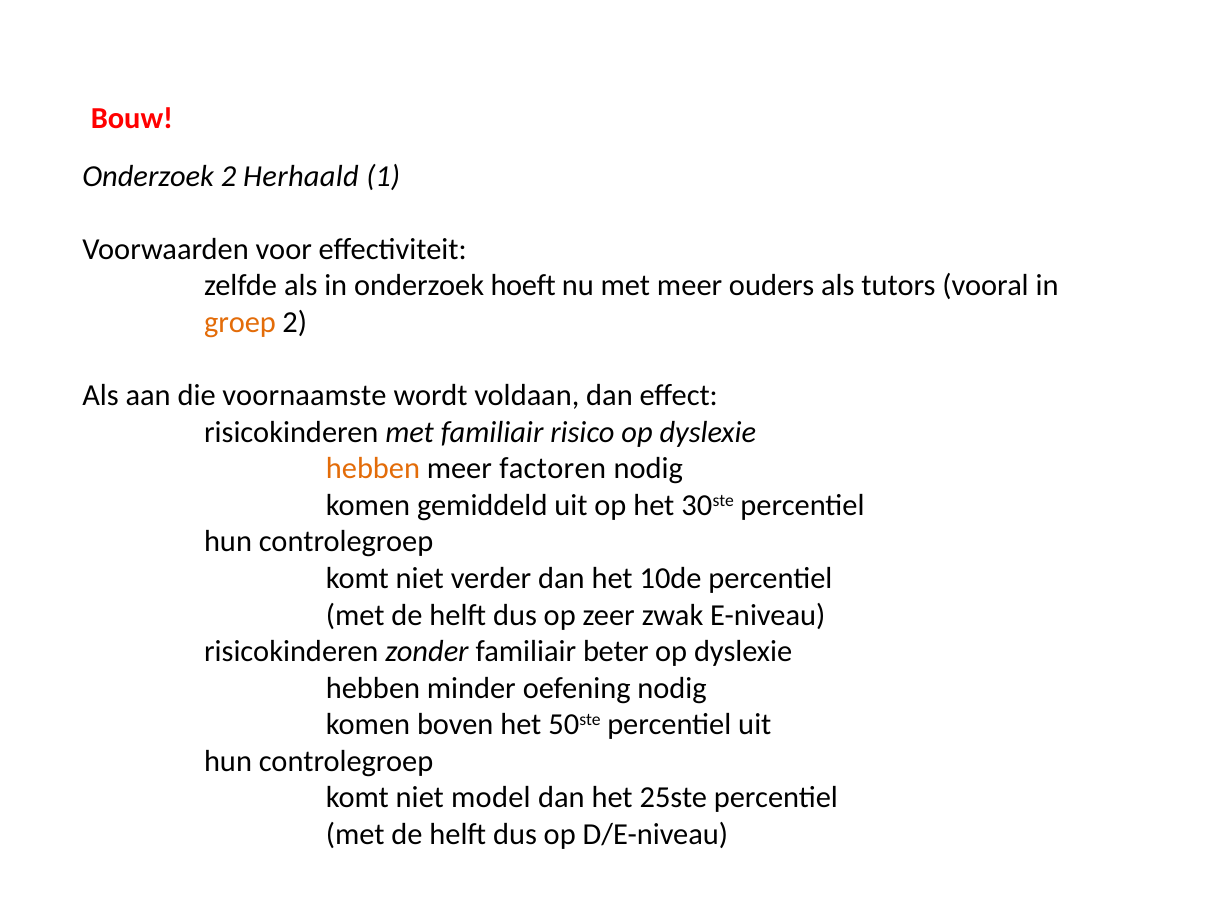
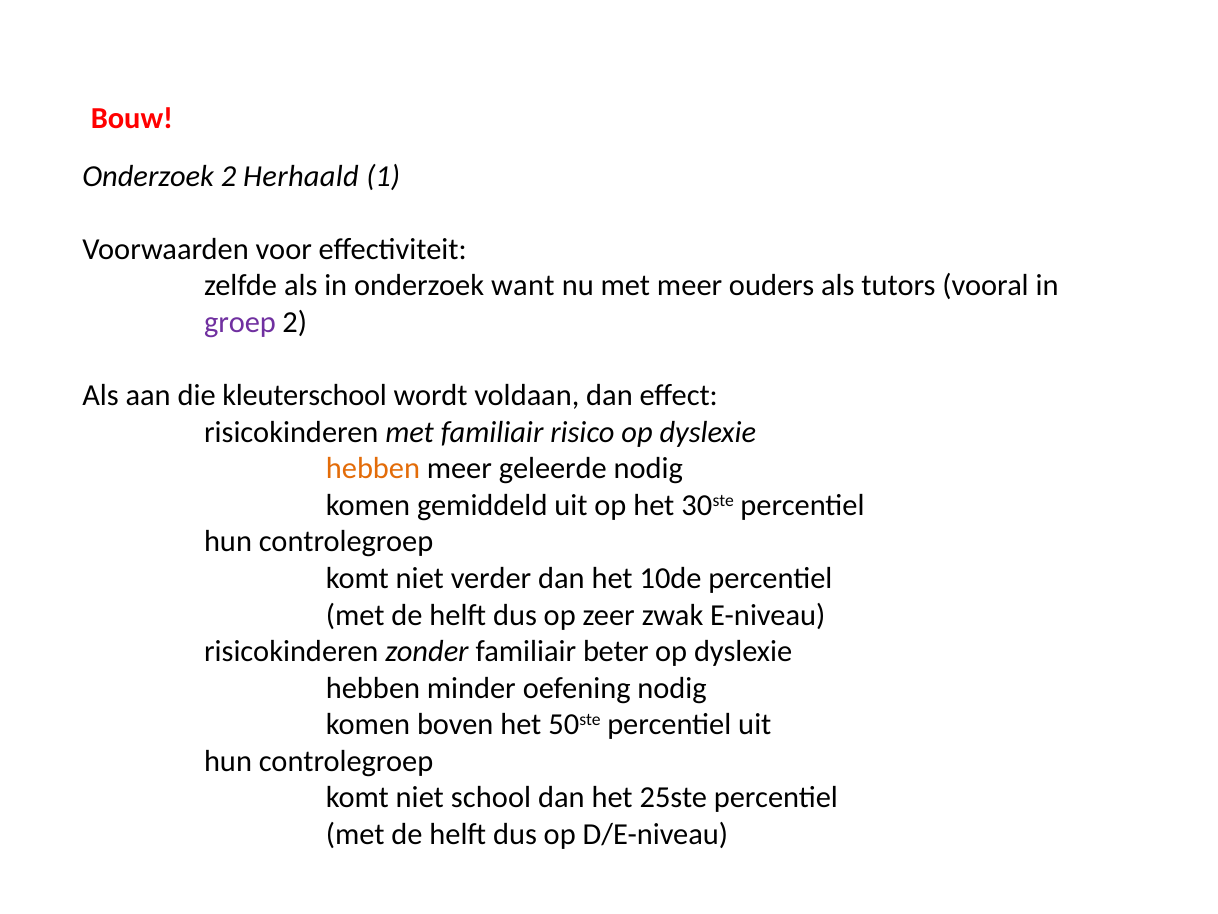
hoeft: hoeft -> want
groep colour: orange -> purple
voornaamste: voornaamste -> kleuterschool
factoren: factoren -> geleerde
model: model -> school
